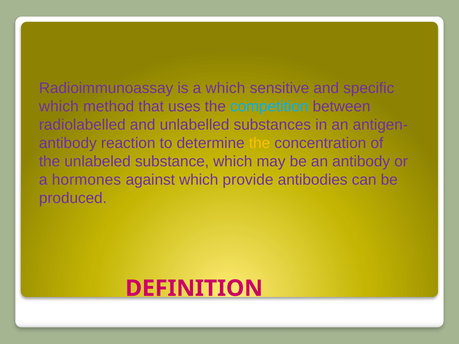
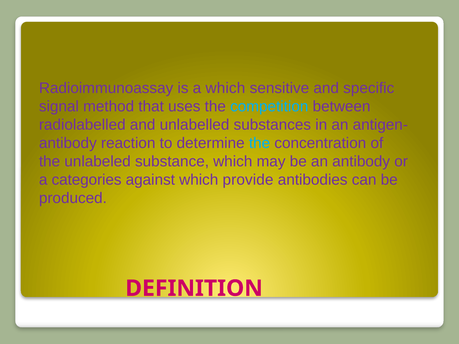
which at (59, 107): which -> signal
the at (260, 143) colour: yellow -> light blue
hormones: hormones -> categories
